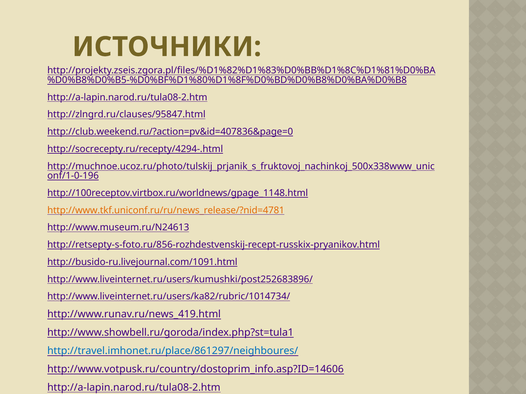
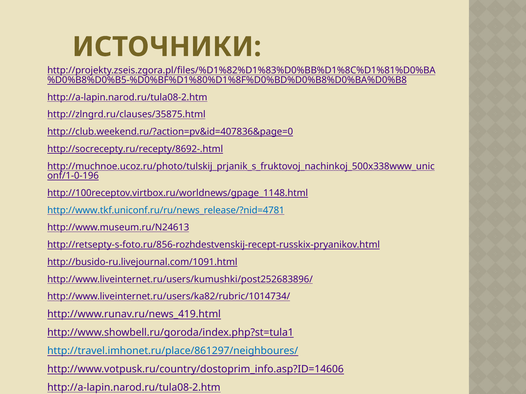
http://zlngrd.ru/clauses/95847.html: http://zlngrd.ru/clauses/95847.html -> http://zlngrd.ru/clauses/35875.html
http://socrecepty.ru/recepty/4294-.html: http://socrecepty.ru/recepty/4294-.html -> http://socrecepty.ru/recepty/8692-.html
http://www.tkf.uniconf.ru/ru/news_release/?nid=4781 colour: orange -> blue
